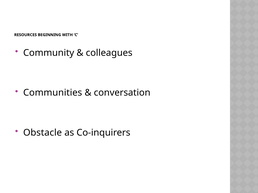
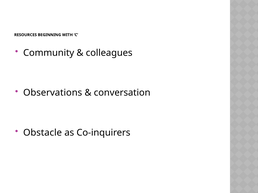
Communities: Communities -> Observations
